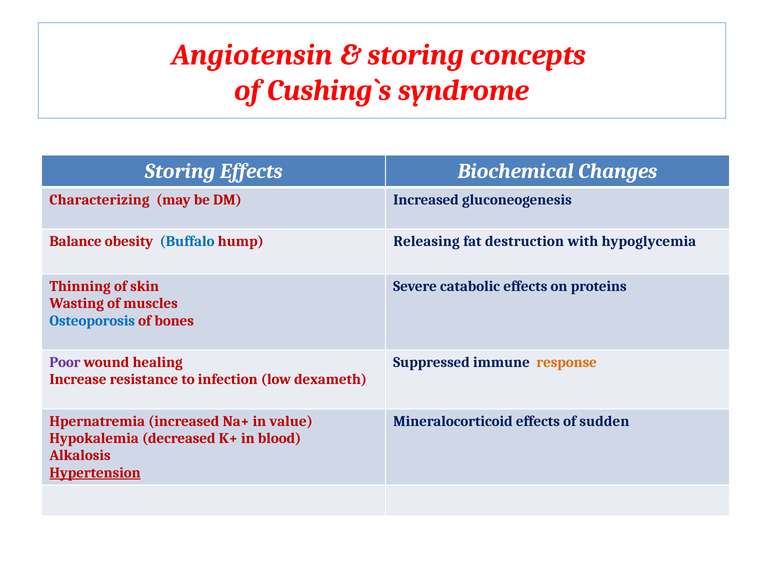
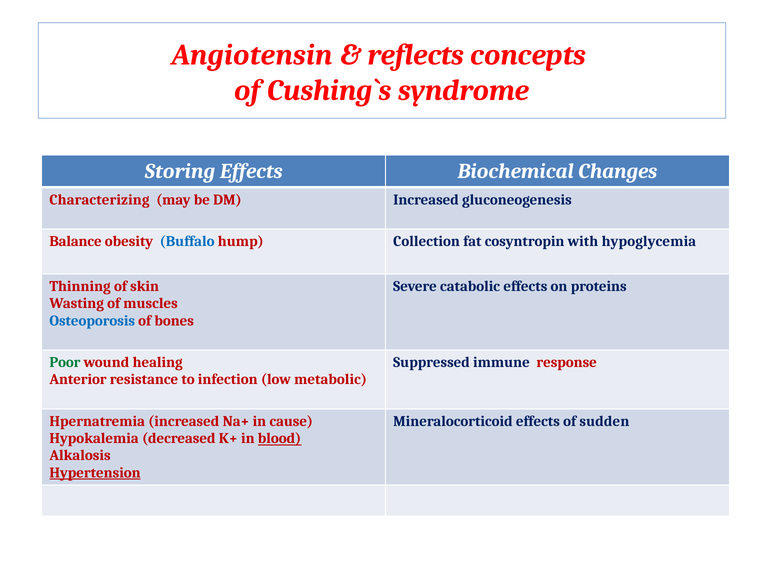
storing at (416, 55): storing -> reflects
Releasing: Releasing -> Collection
destruction: destruction -> cosyntropin
Poor colour: purple -> green
response colour: orange -> red
Increase: Increase -> Anterior
dexameth: dexameth -> metabolic
value: value -> cause
blood underline: none -> present
